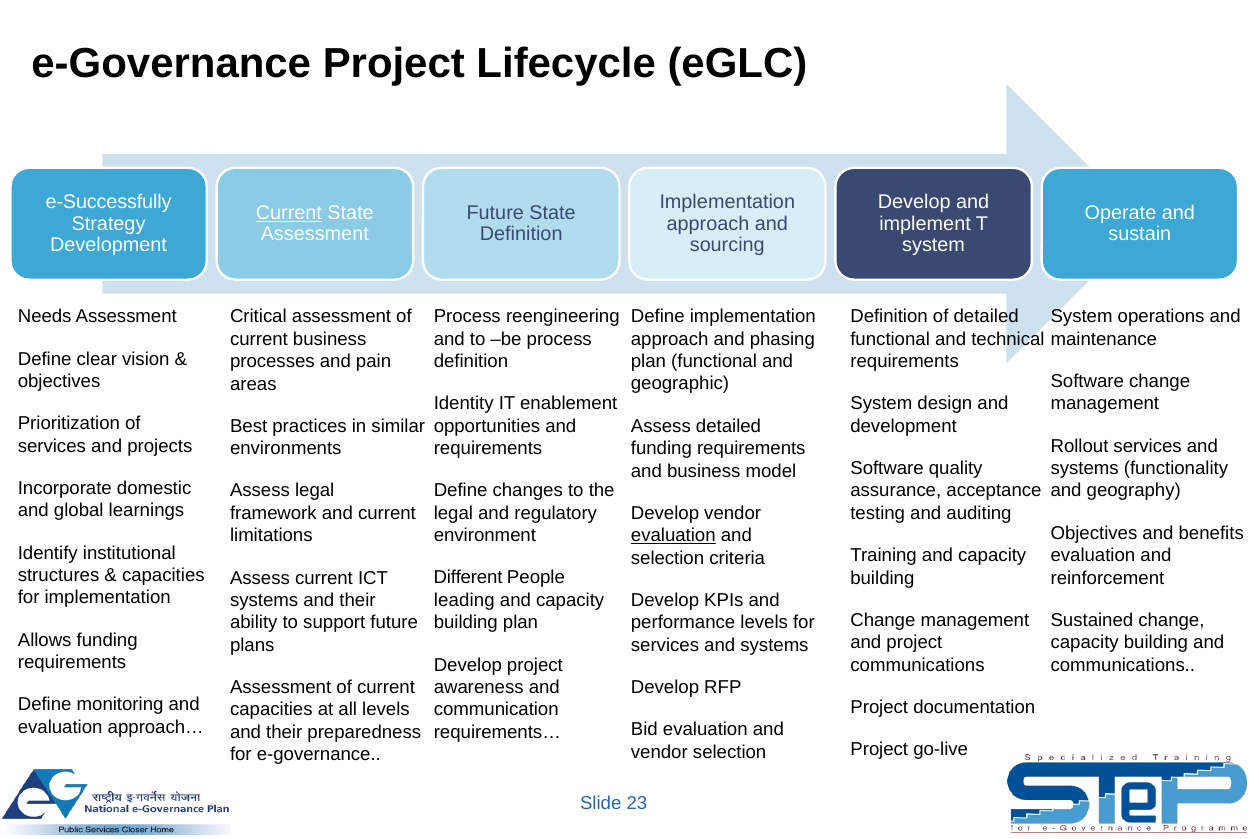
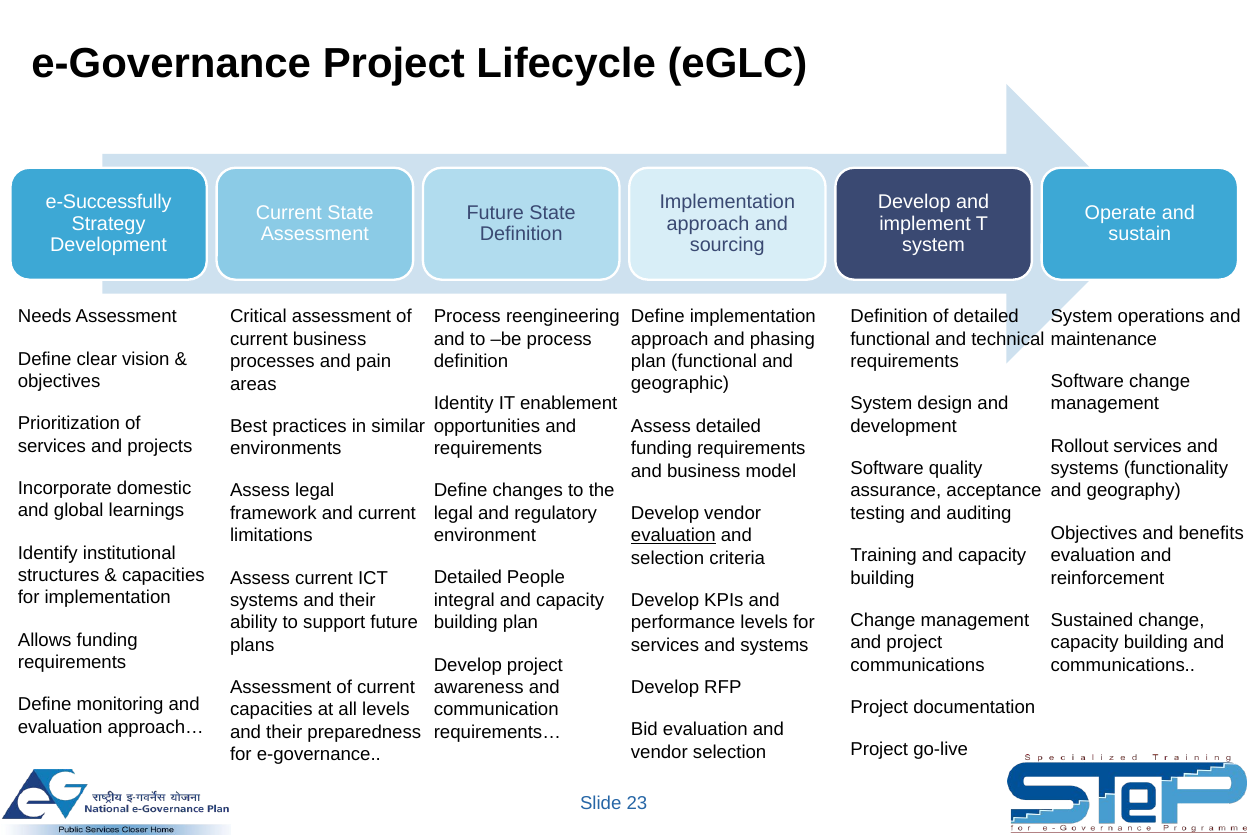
Current at (289, 213) underline: present -> none
Different at (468, 578): Different -> Detailed
leading: leading -> integral
